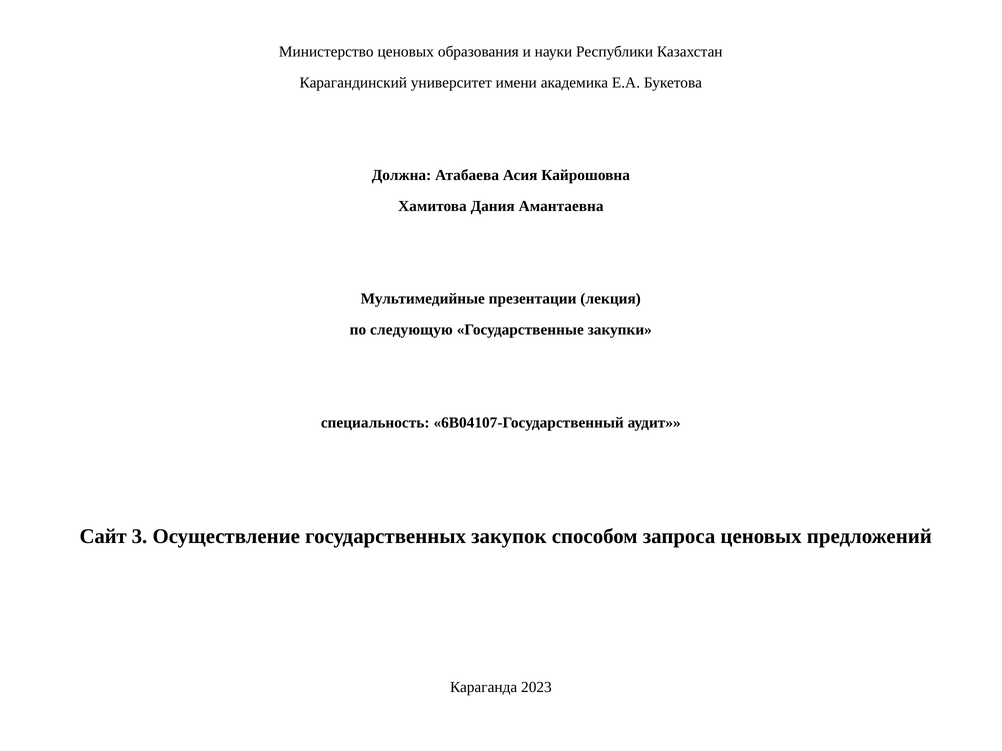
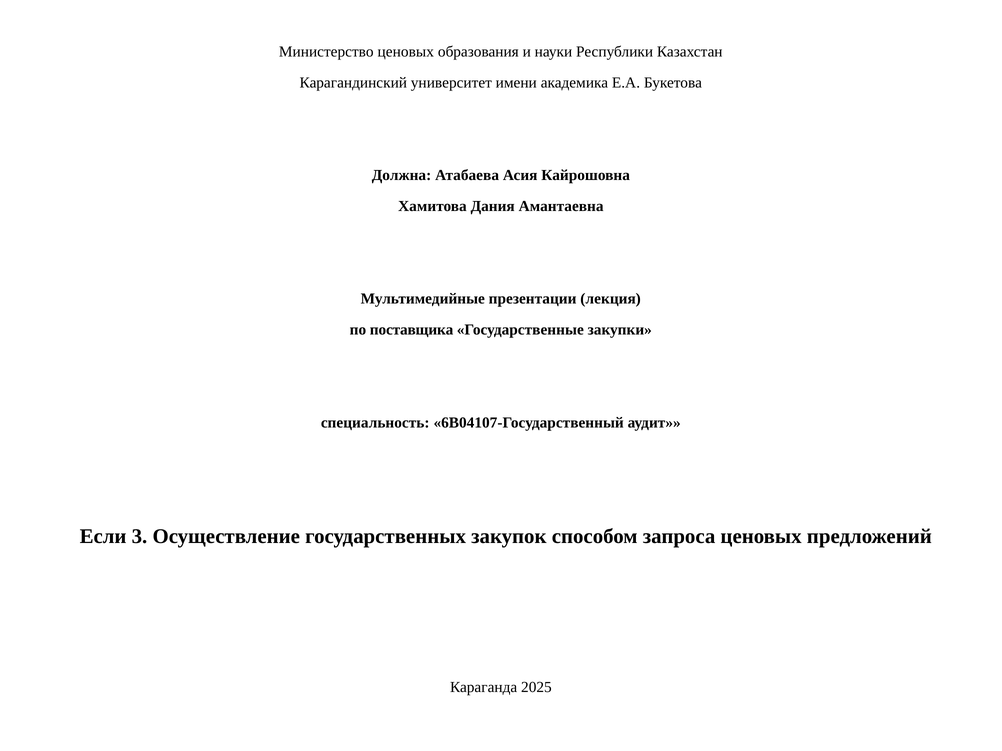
следующую: следующую -> поставщика
Сайт: Сайт -> Если
2023: 2023 -> 2025
